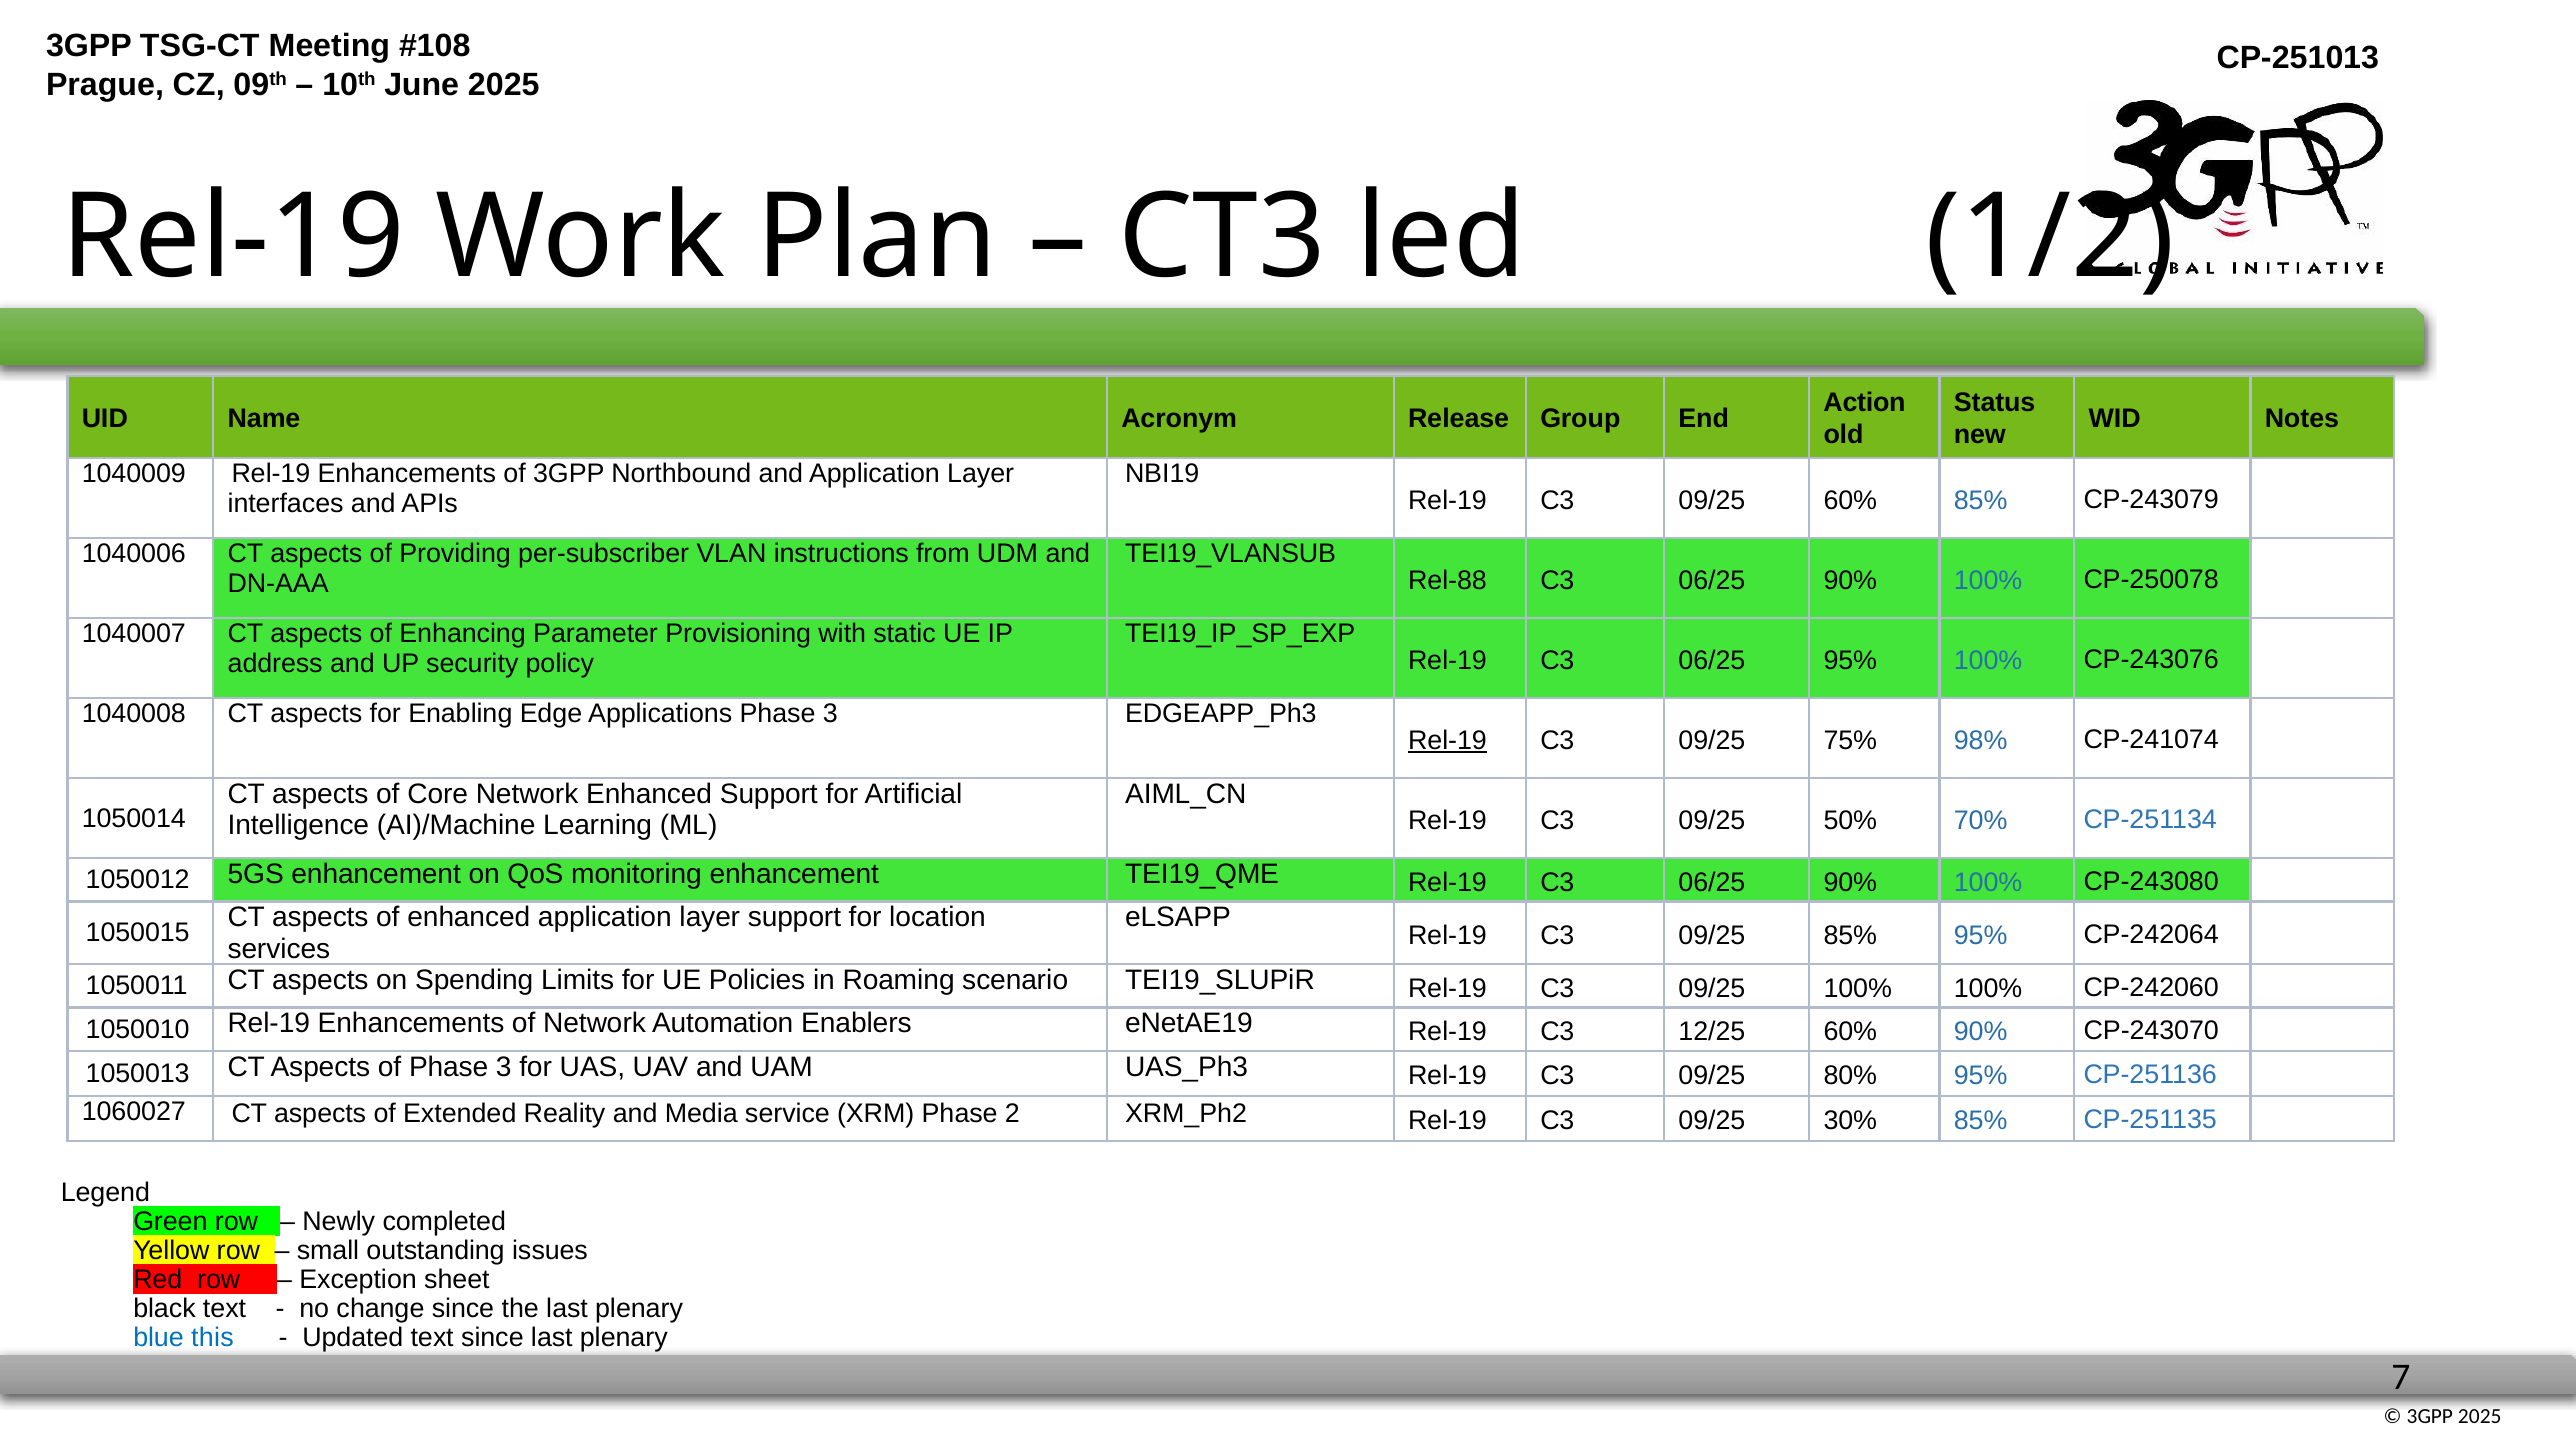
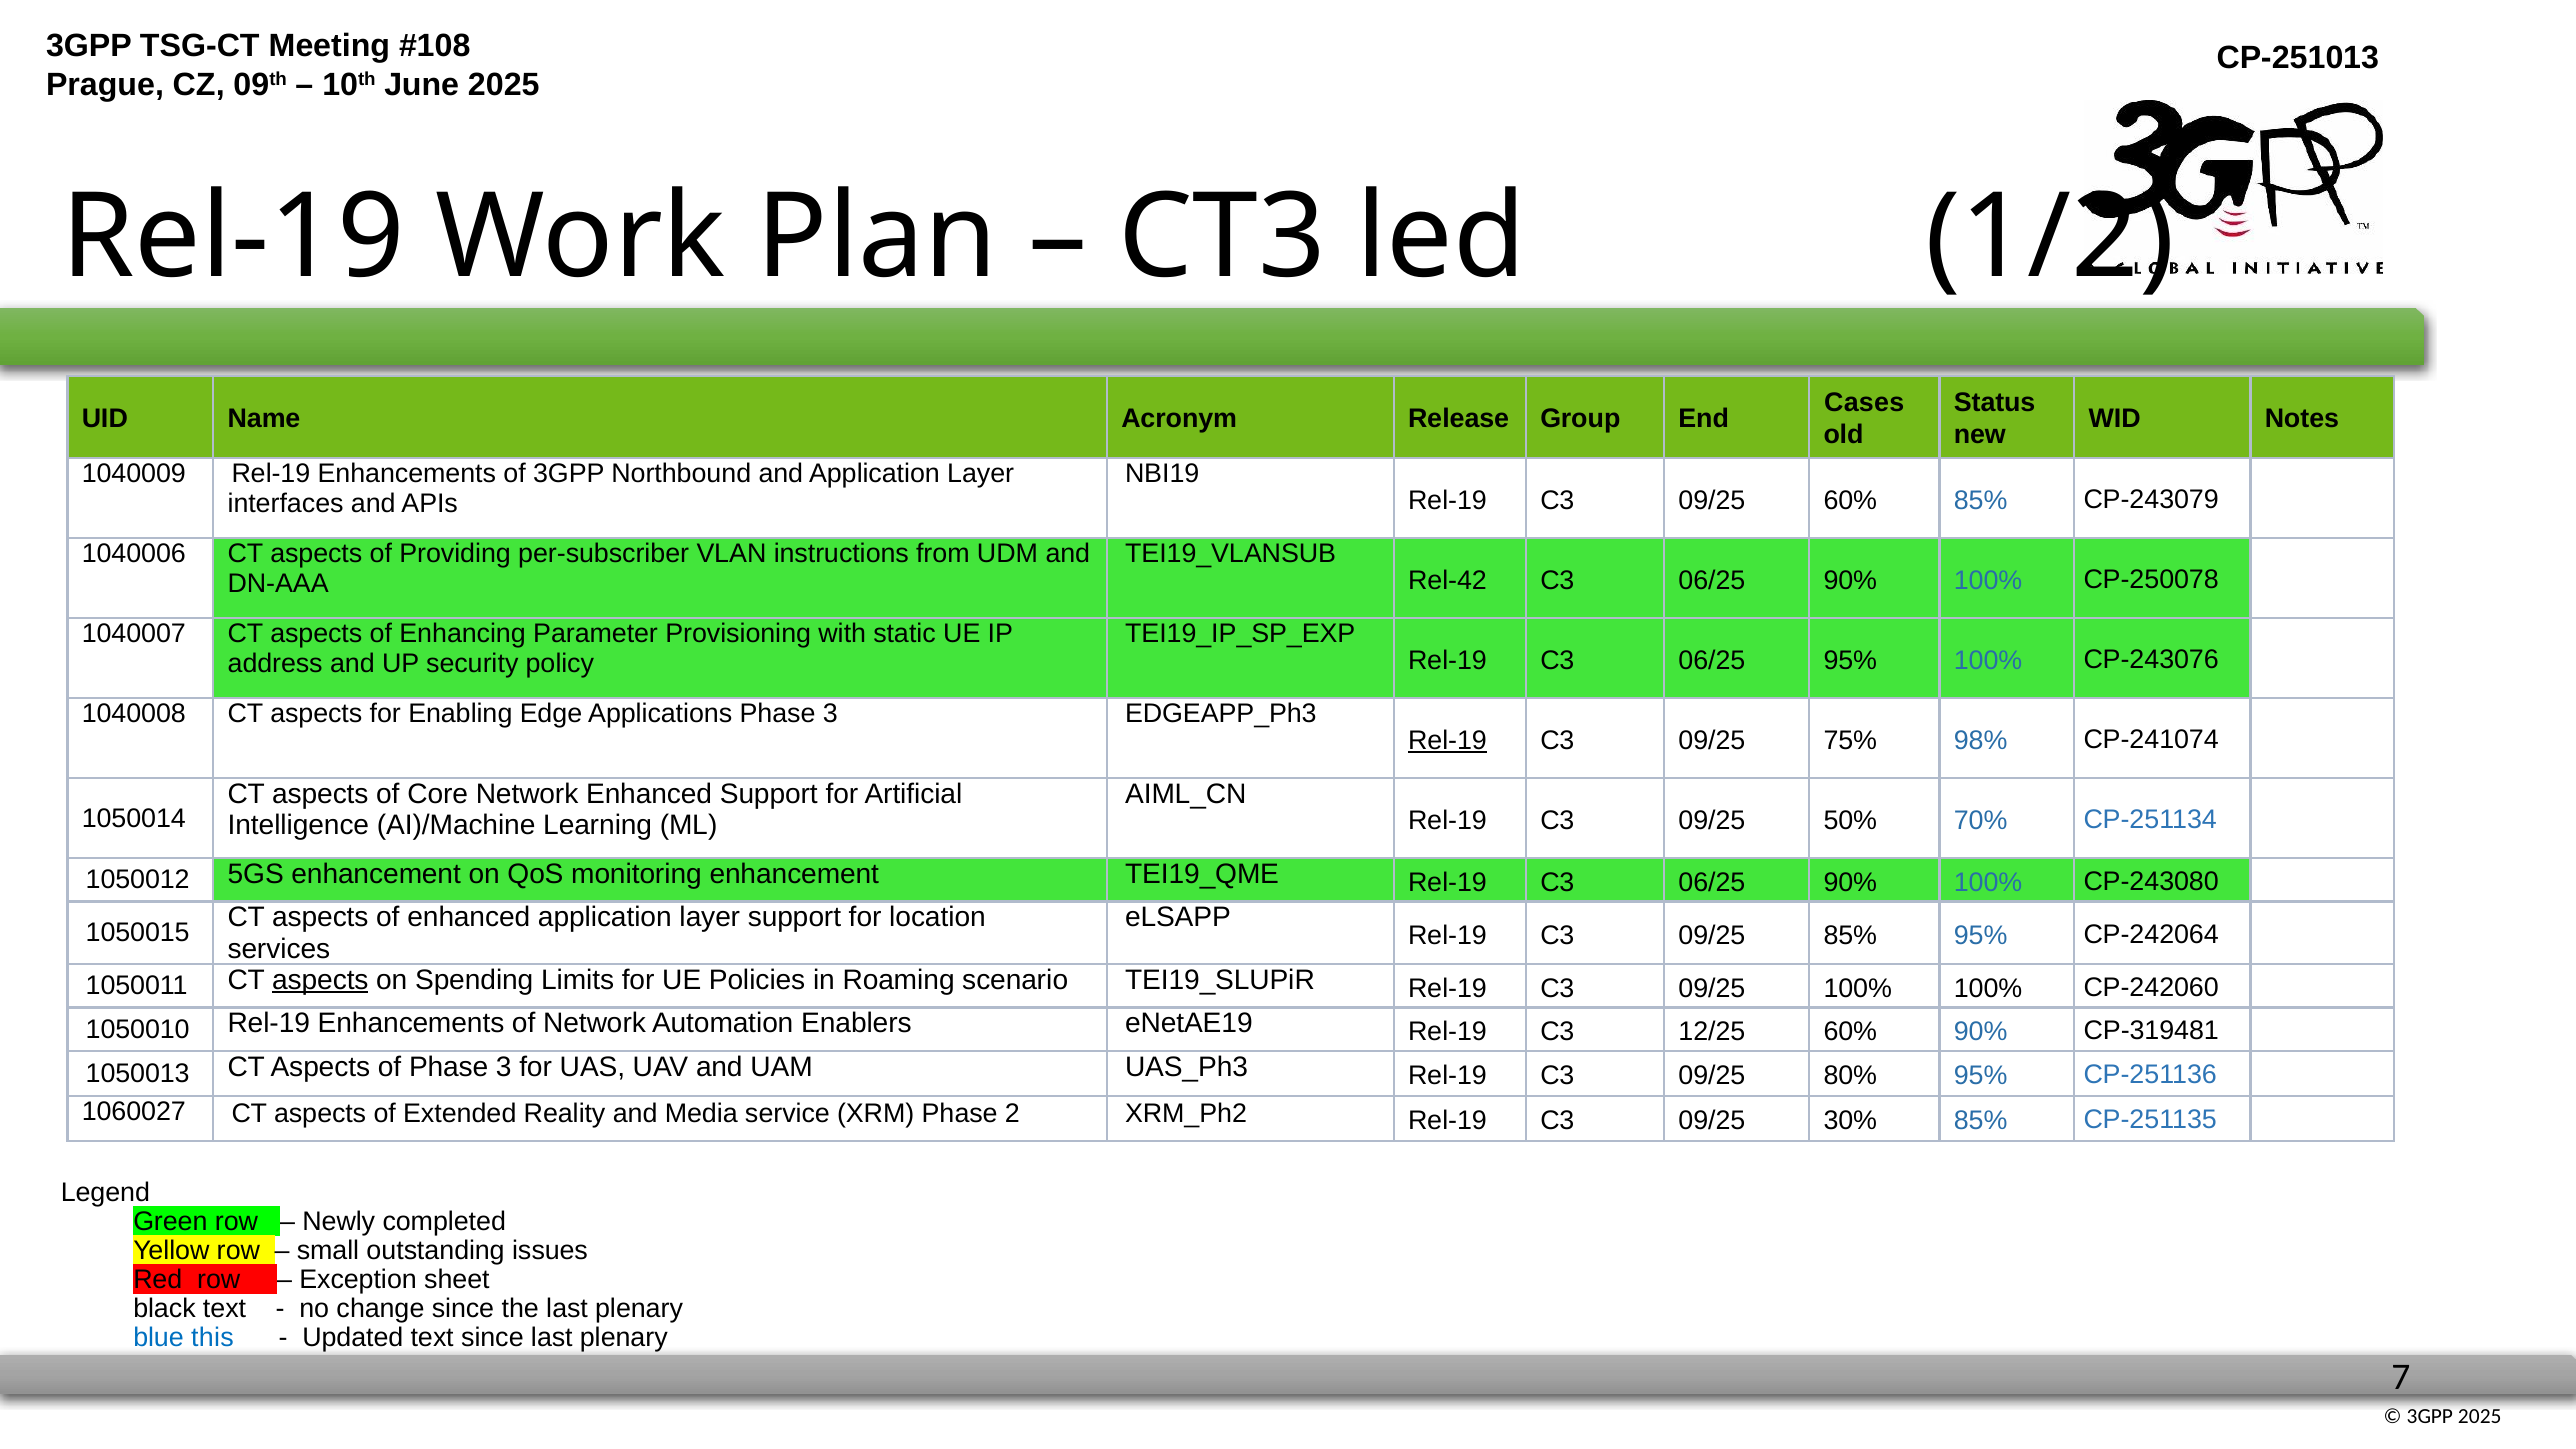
Action: Action -> Cases
Rel-88: Rel-88 -> Rel-42
aspects at (320, 980) underline: none -> present
CP-243070: CP-243070 -> CP-319481
